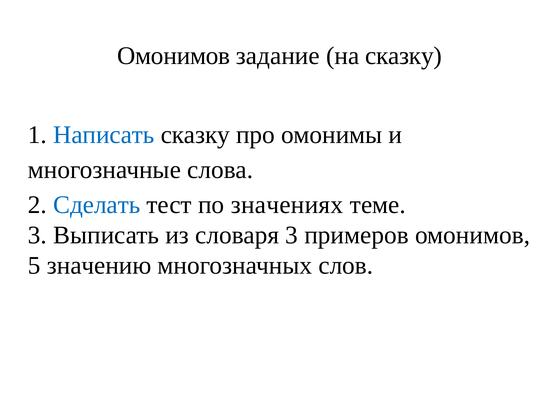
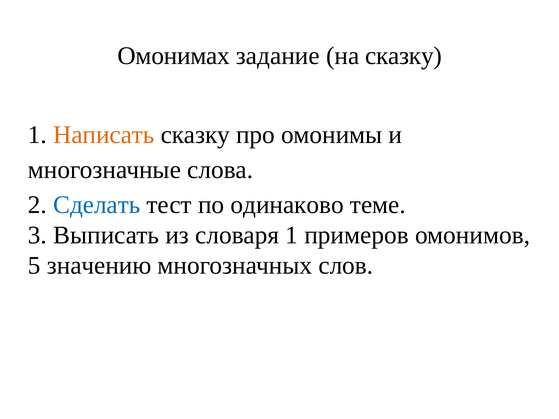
Омонимов at (174, 56): Омонимов -> Омонимах
Написать colour: blue -> orange
значениях: значениях -> одинаково
словаря 3: 3 -> 1
